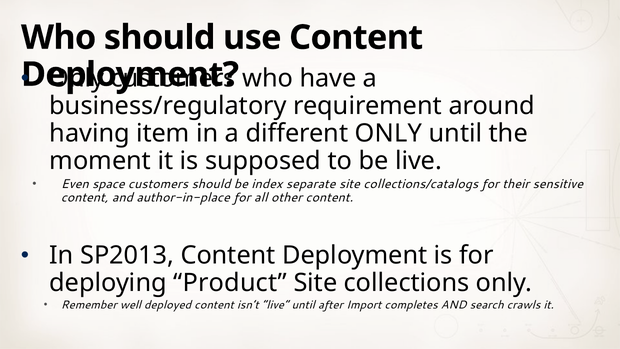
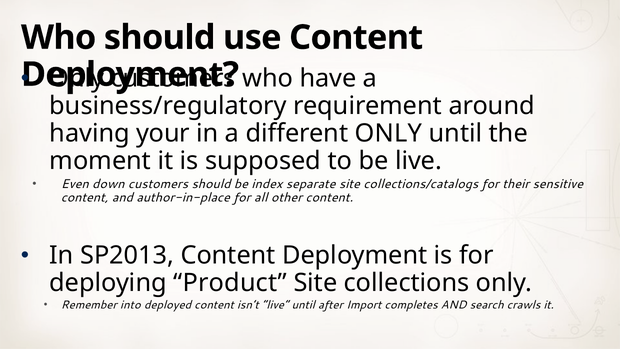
item: item -> your
space: space -> down
well: well -> into
